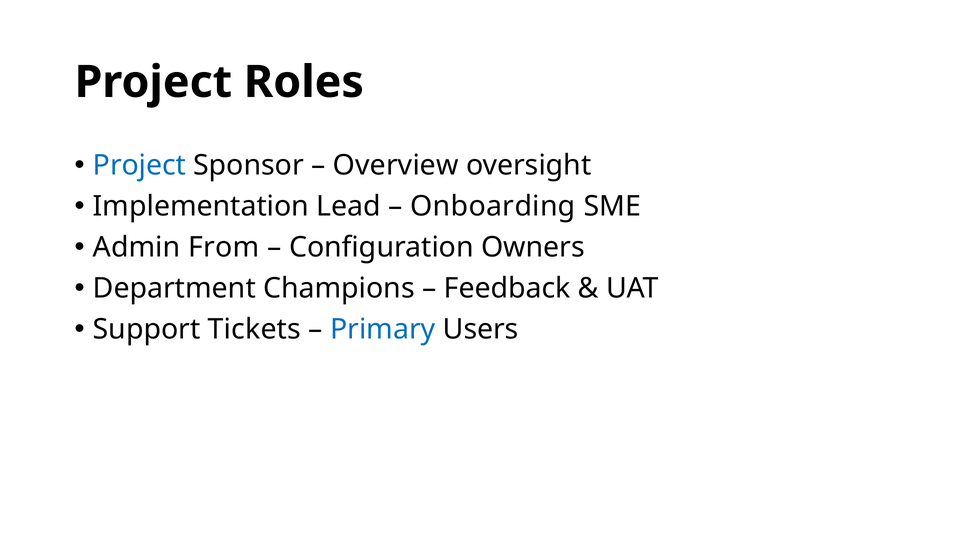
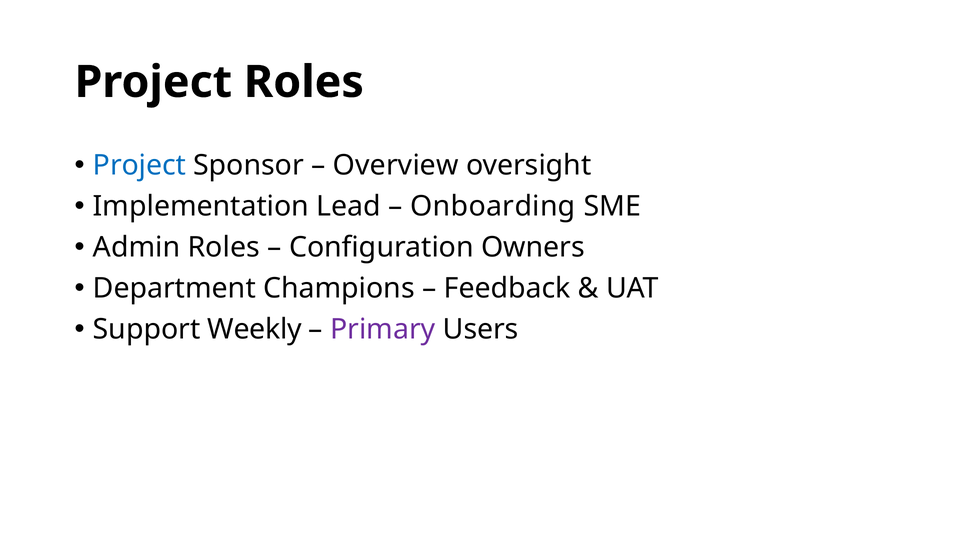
Admin From: From -> Roles
Tickets: Tickets -> Weekly
Primary colour: blue -> purple
